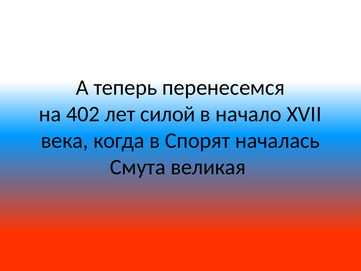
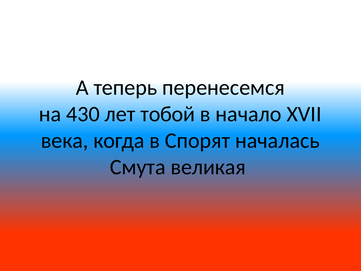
402: 402 -> 430
силой: силой -> тобой
